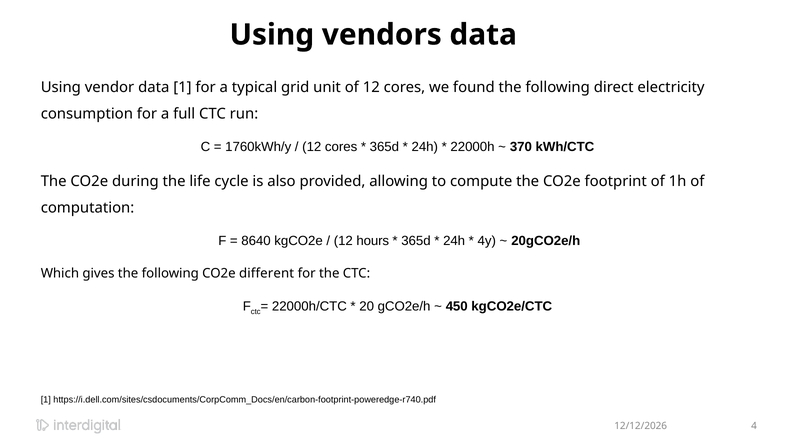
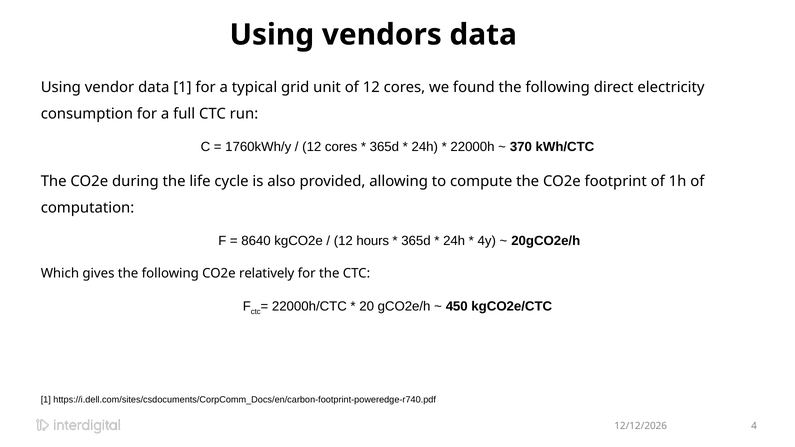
different: different -> relatively
